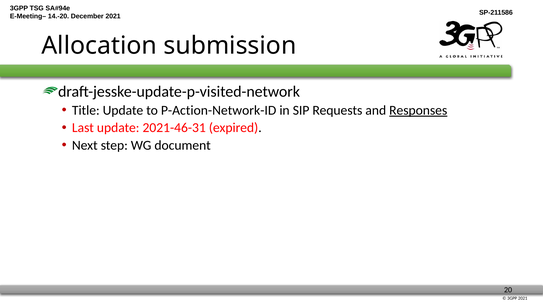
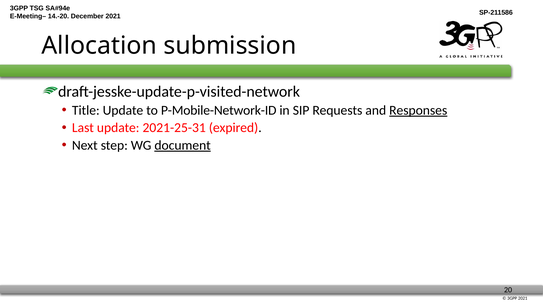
P-Action-Network-ID: P-Action-Network-ID -> P-Mobile-Network-ID
2021-46-31: 2021-46-31 -> 2021-25-31
document underline: none -> present
